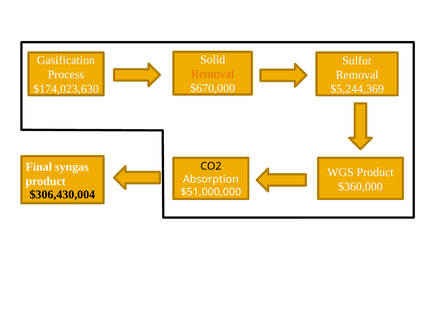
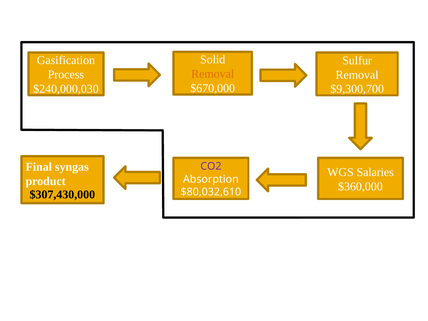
$174,023,630: $174,023,630 -> $240,000,030
$5,244,369: $5,244,369 -> $9,300,700
CO2 colour: black -> purple
WGS Product: Product -> Salaries
$51,000,000: $51,000,000 -> $80,032,610
$306,430,004: $306,430,004 -> $307,430,000
